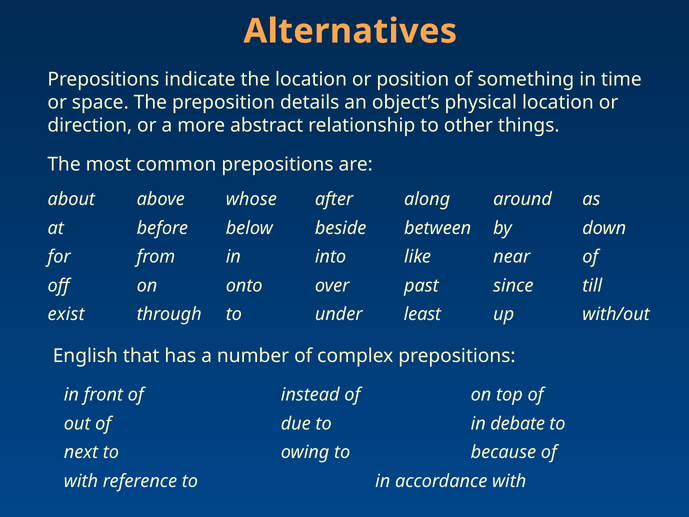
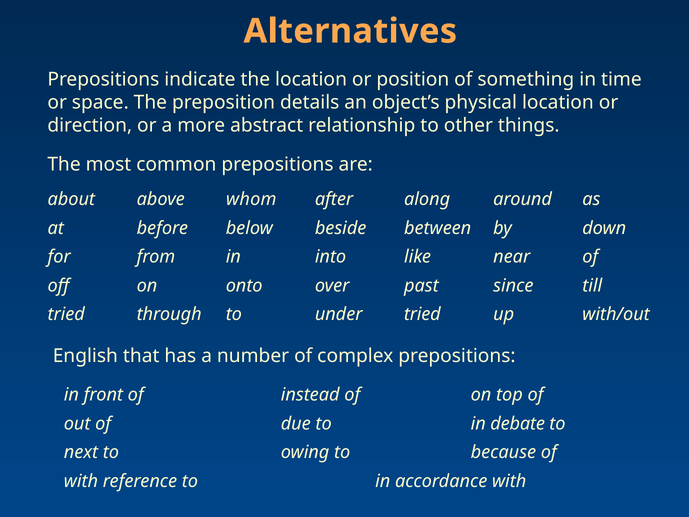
whose: whose -> whom
exist at (66, 314): exist -> tried
under least: least -> tried
